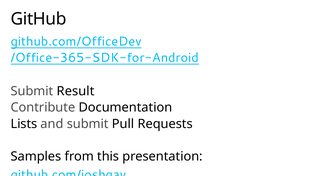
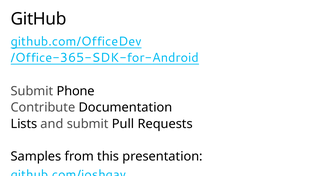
Result: Result -> Phone
